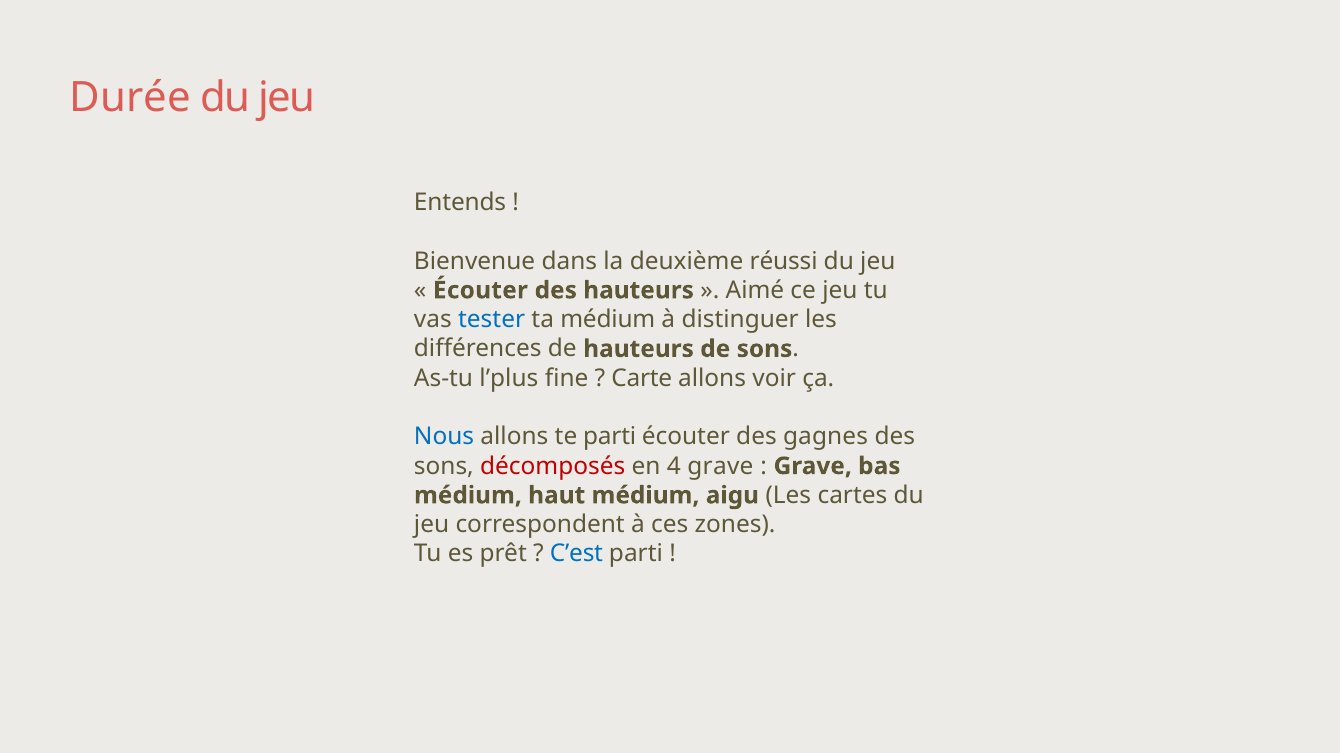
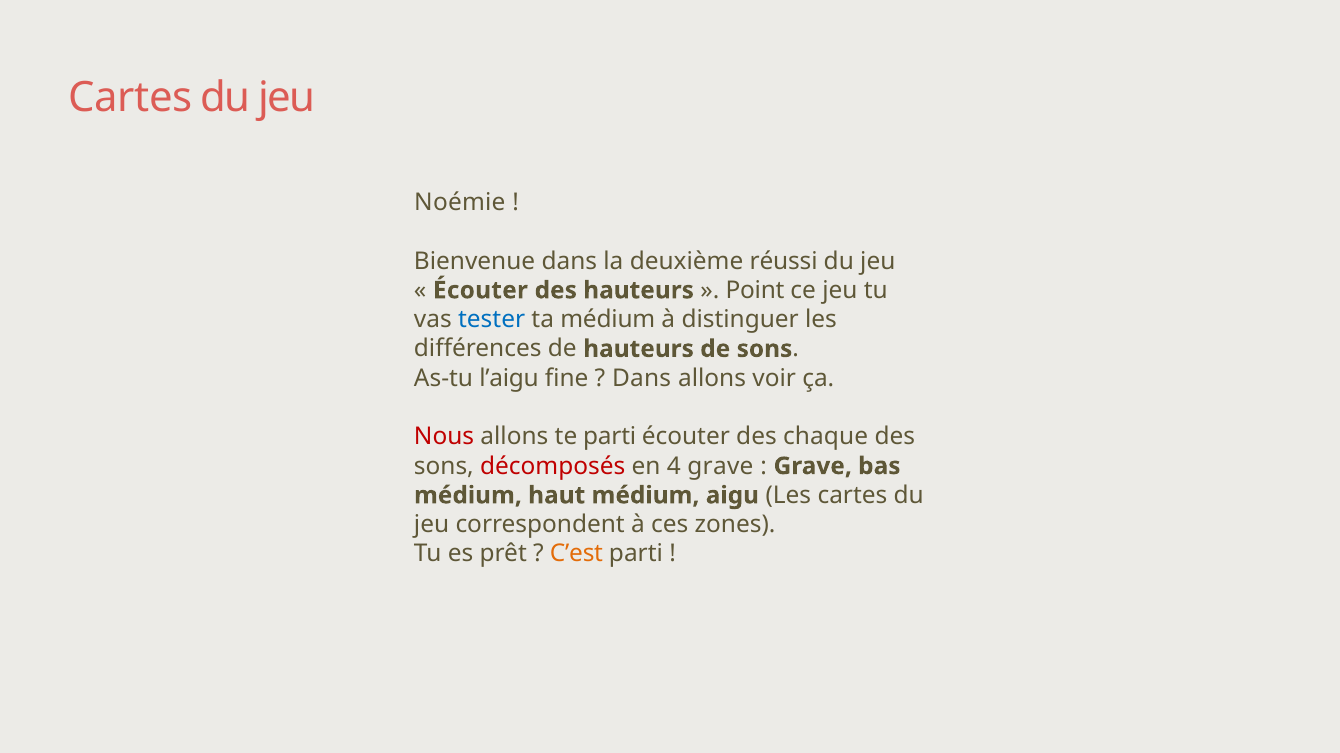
Durée at (130, 98): Durée -> Cartes
Entends: Entends -> Noémie
Aimé: Aimé -> Point
l’plus: l’plus -> l’aigu
Carte at (642, 379): Carte -> Dans
Nous colour: blue -> red
gagnes: gagnes -> chaque
C’est colour: blue -> orange
